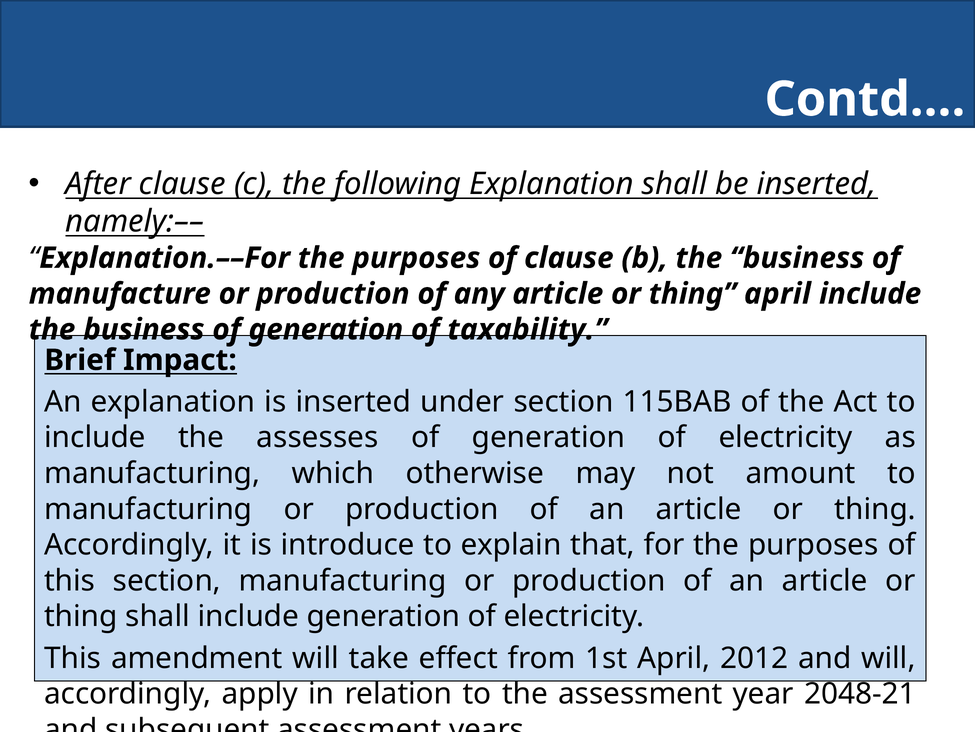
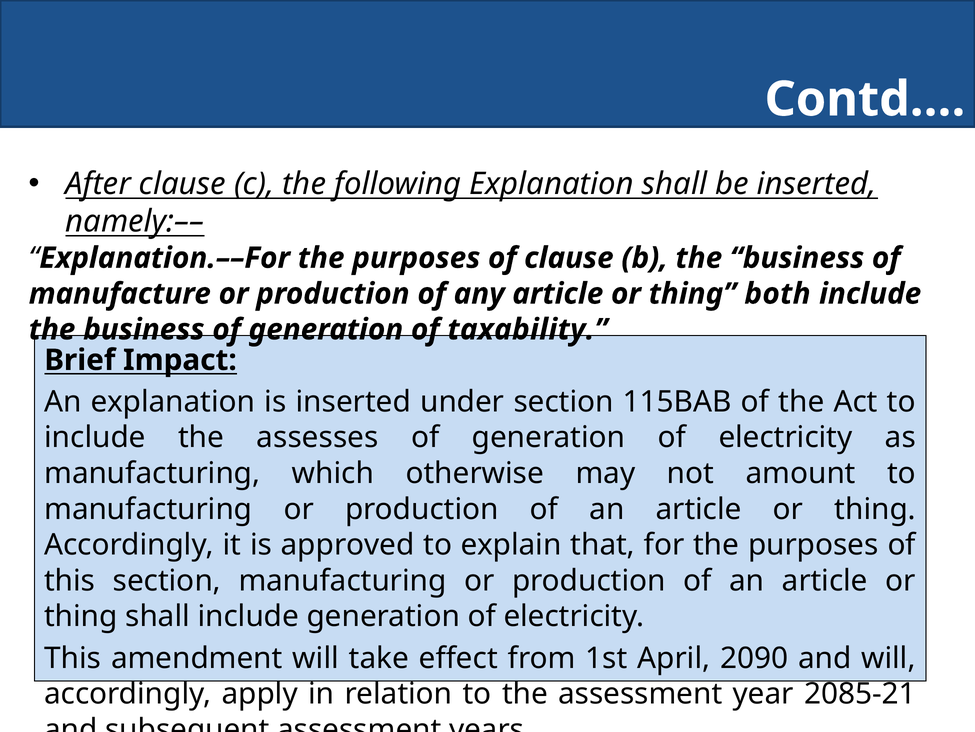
thing april: april -> both
introduce: introduce -> approved
2012: 2012 -> 2090
2048-21: 2048-21 -> 2085-21
